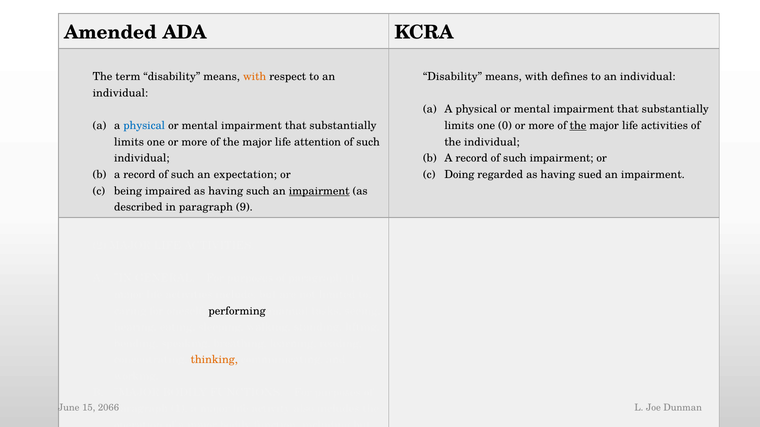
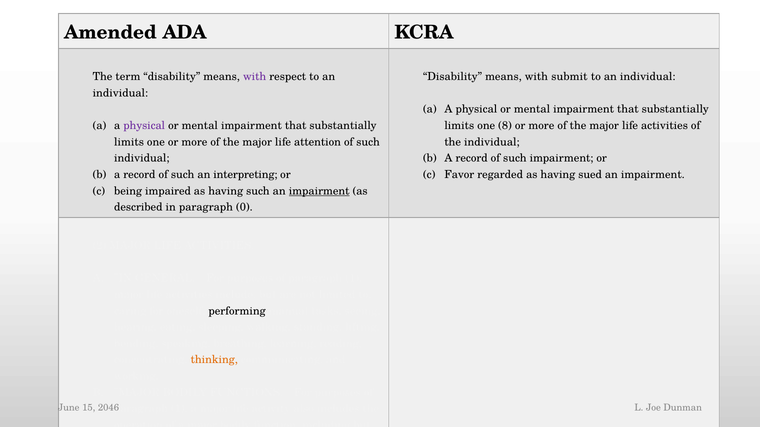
with at (255, 77) colour: orange -> purple
defines: defines -> submit
physical at (144, 126) colour: blue -> purple
0: 0 -> 8
the at (578, 126) underline: present -> none
expectation: expectation -> interpreting
Doing: Doing -> Favor
9: 9 -> 0
2066: 2066 -> 2046
